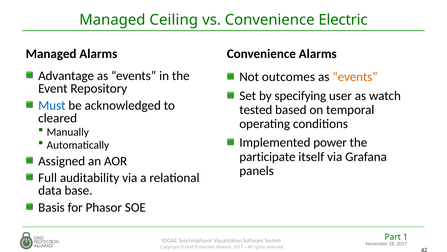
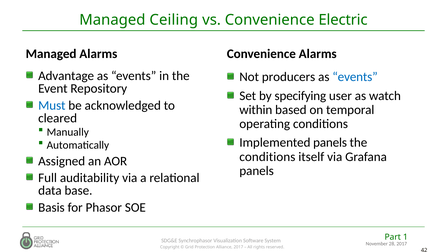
outcomes: outcomes -> producers
events at (355, 77) colour: orange -> blue
tested: tested -> within
Implemented power: power -> panels
participate at (267, 156): participate -> conditions
